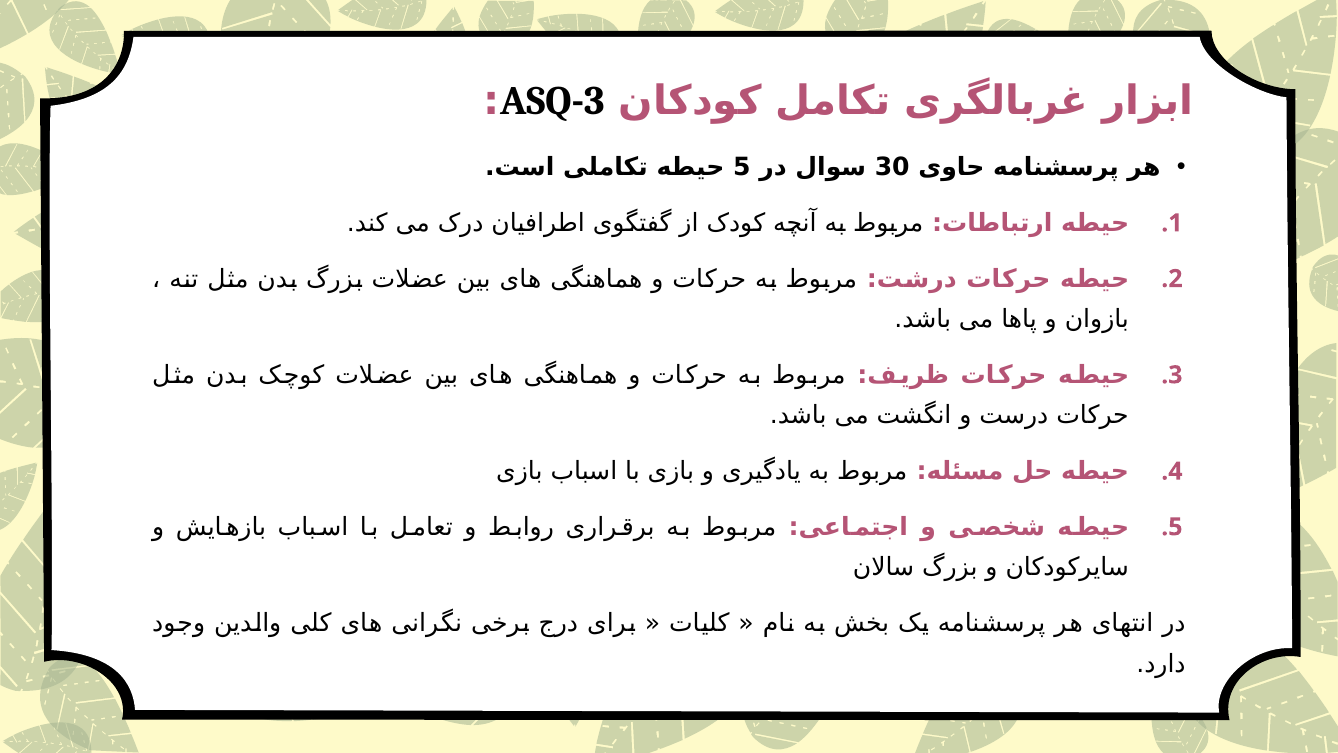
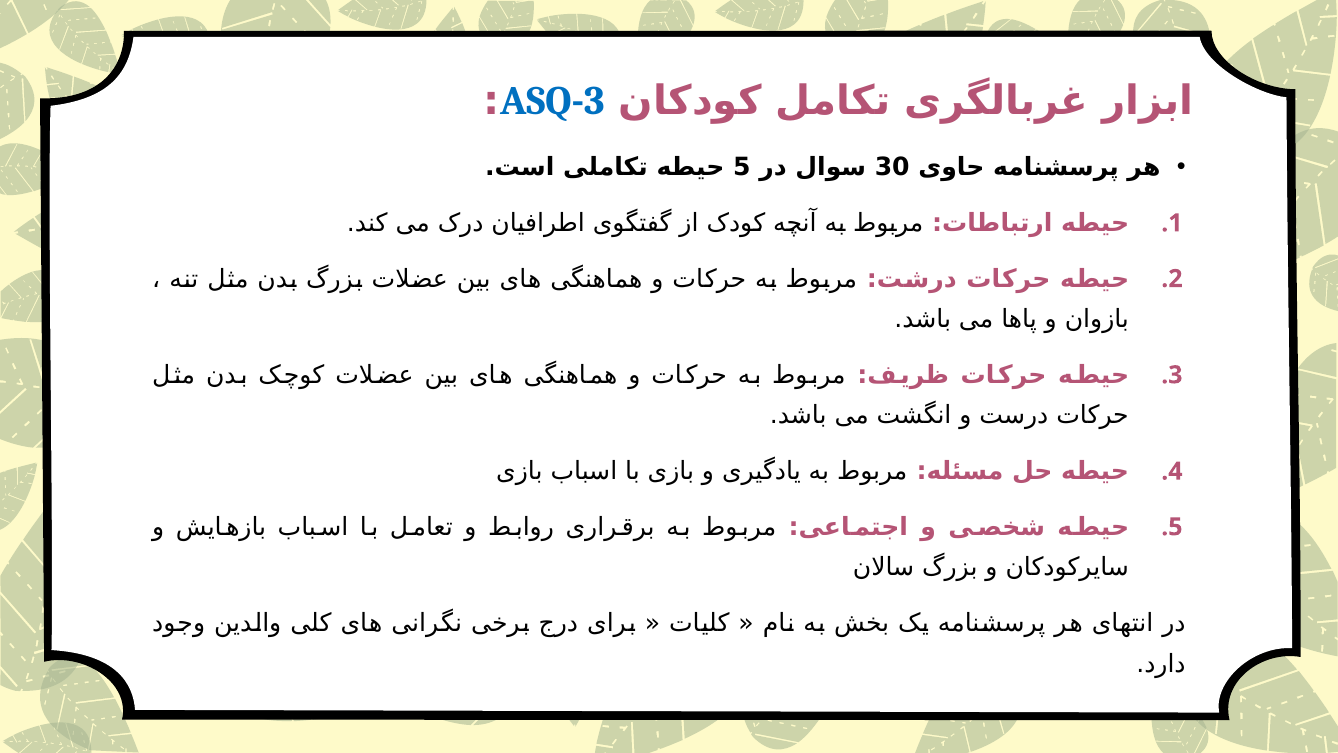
ASQ-3 colour: black -> blue
